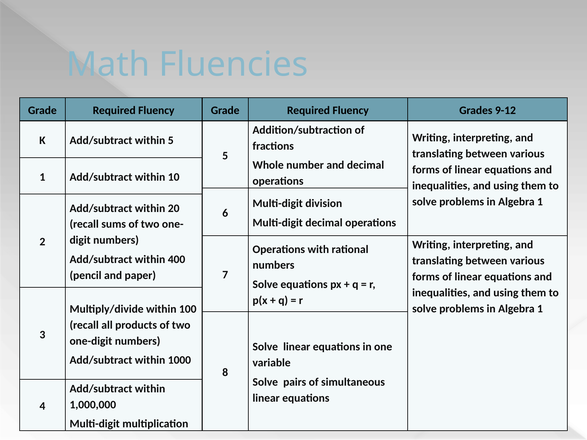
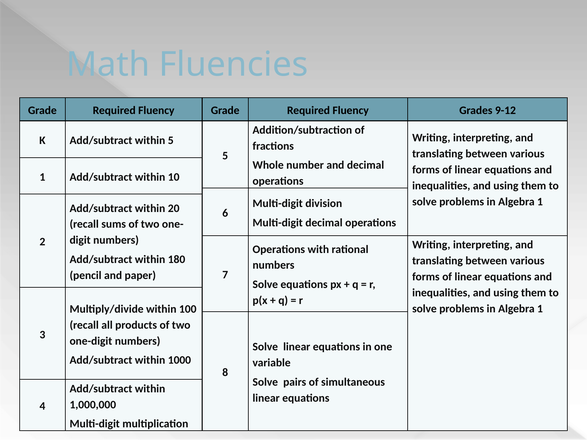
400: 400 -> 180
